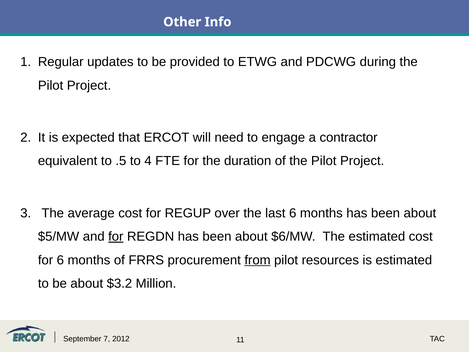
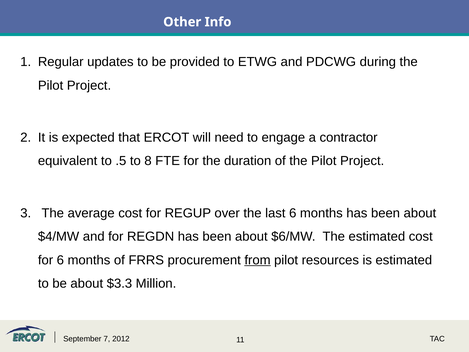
4: 4 -> 8
$5/MW: $5/MW -> $4/MW
for at (116, 236) underline: present -> none
$3.2: $3.2 -> $3.3
